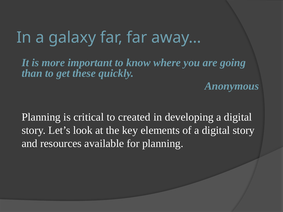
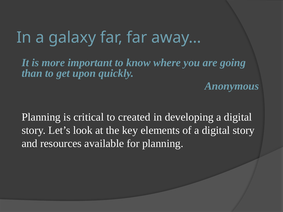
these: these -> upon
